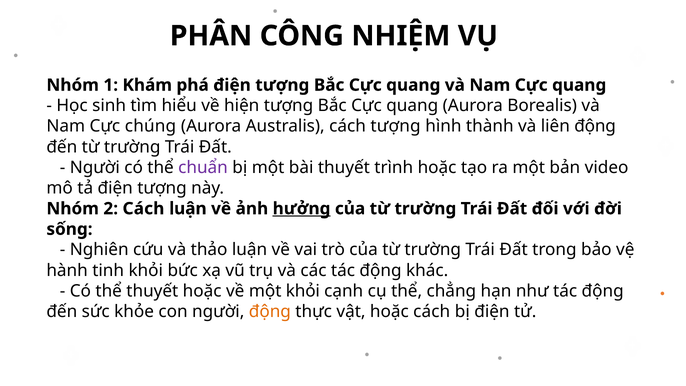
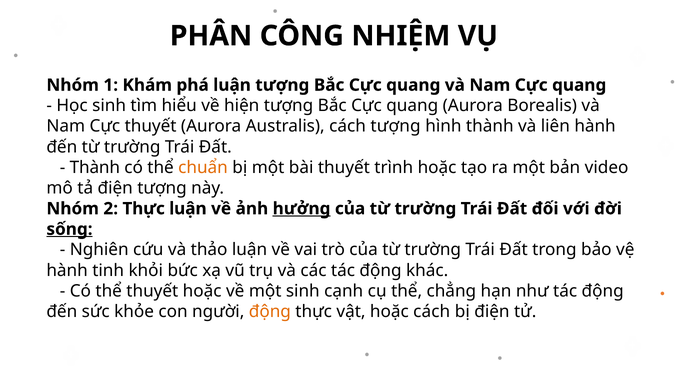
phá điện: điện -> luận
Cực chúng: chúng -> thuyết
liên động: động -> hành
Người at (95, 167): Người -> Thành
chuẩn colour: purple -> orange
2 Cách: Cách -> Thực
sống underline: none -> present
một khỏi: khỏi -> sinh
